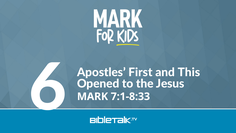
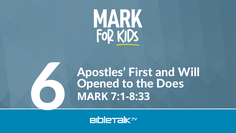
This: This -> Will
Jesus: Jesus -> Does
